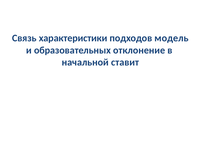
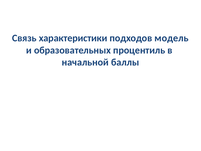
отклонение: отклонение -> процентиль
ставит: ставит -> баллы
